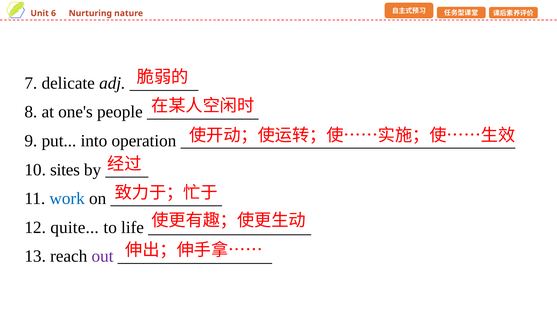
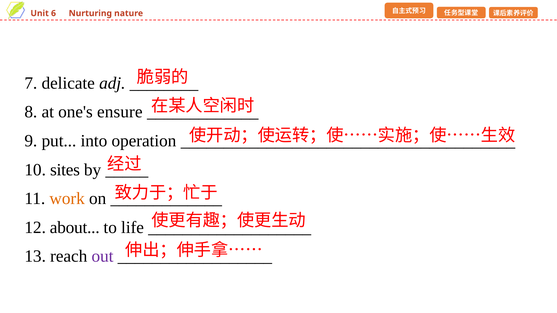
people: people -> ensure
work colour: blue -> orange
quite: quite -> about
